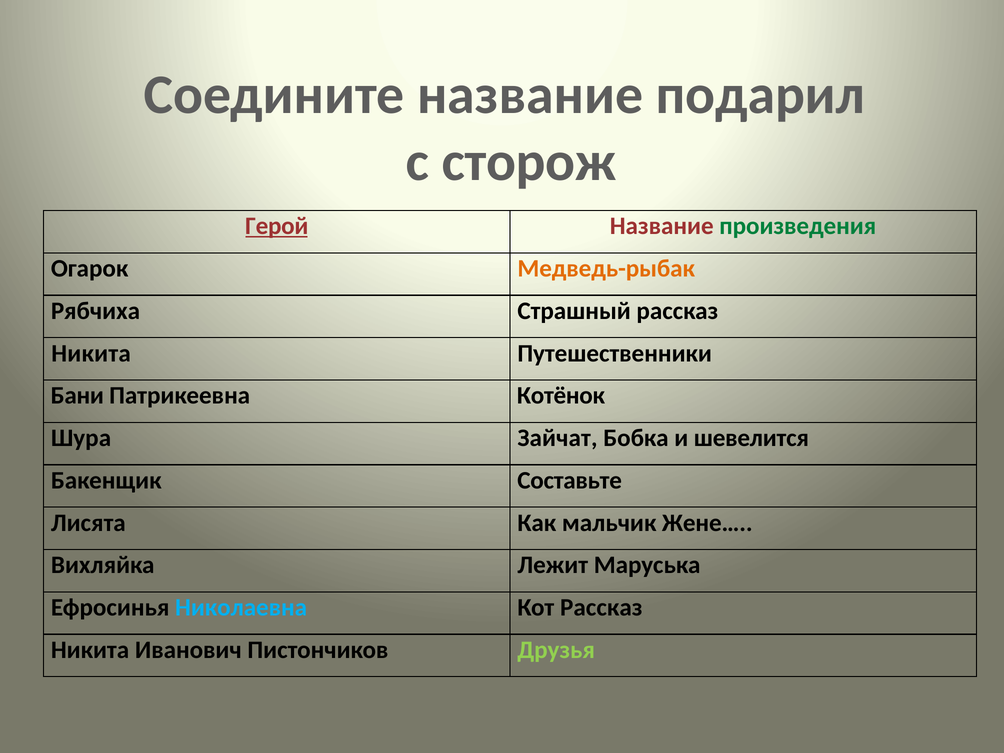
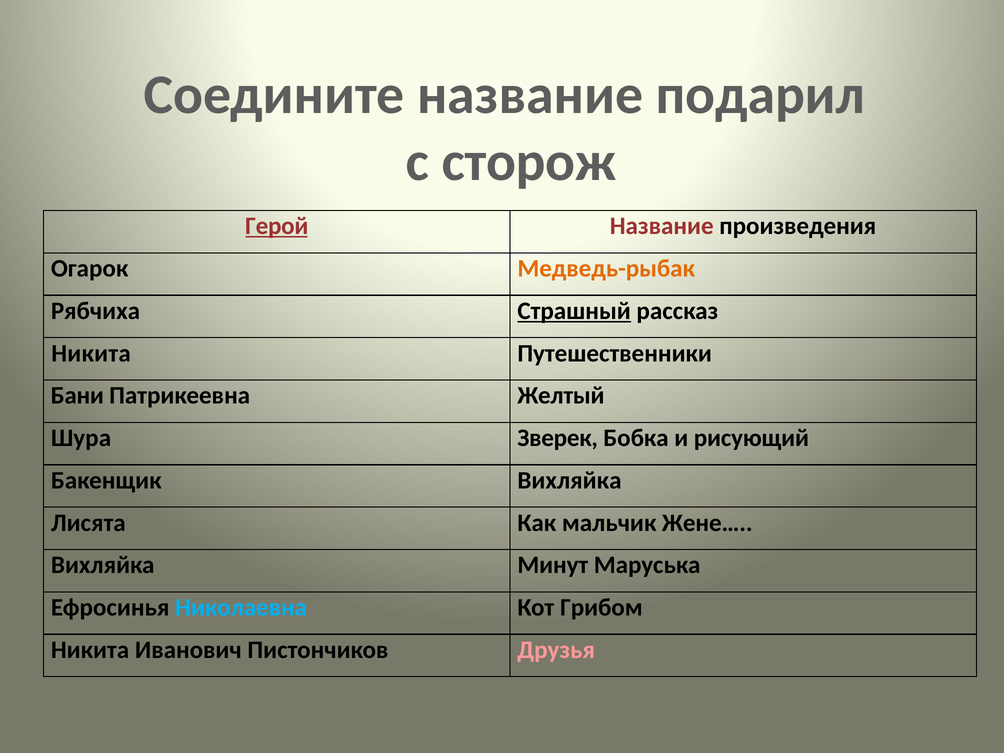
произведения colour: green -> black
Страшный underline: none -> present
Котёнок: Котёнок -> Желтый
Зайчат: Зайчат -> Зверек
шевелится: шевелится -> рисующий
Бакенщик Составьте: Составьте -> Вихляйка
Лежит: Лежит -> Минут
Кот Рассказ: Рассказ -> Грибом
Друзья colour: light green -> pink
